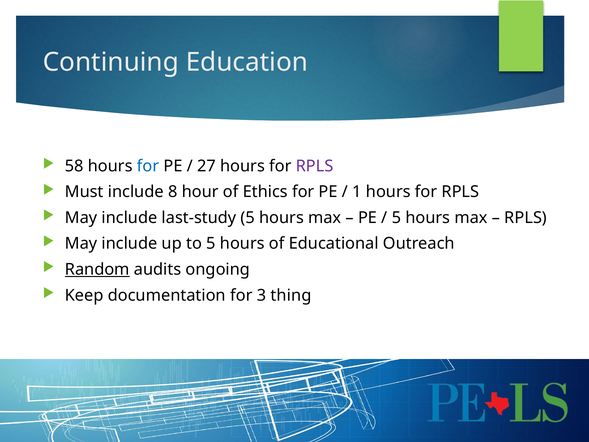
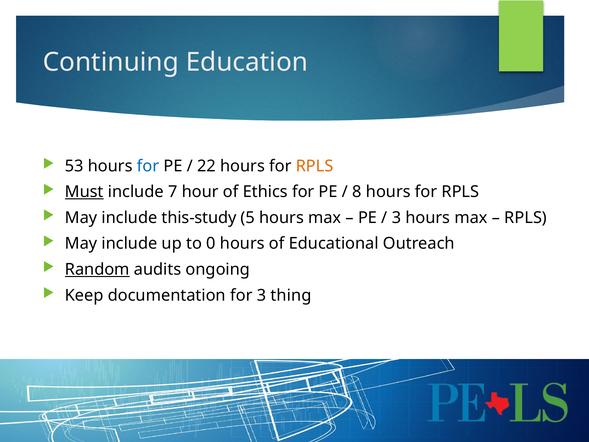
58: 58 -> 53
27: 27 -> 22
RPLS at (315, 166) colour: purple -> orange
Must underline: none -> present
8: 8 -> 7
1: 1 -> 8
last-study: last-study -> this-study
5 at (396, 218): 5 -> 3
to 5: 5 -> 0
